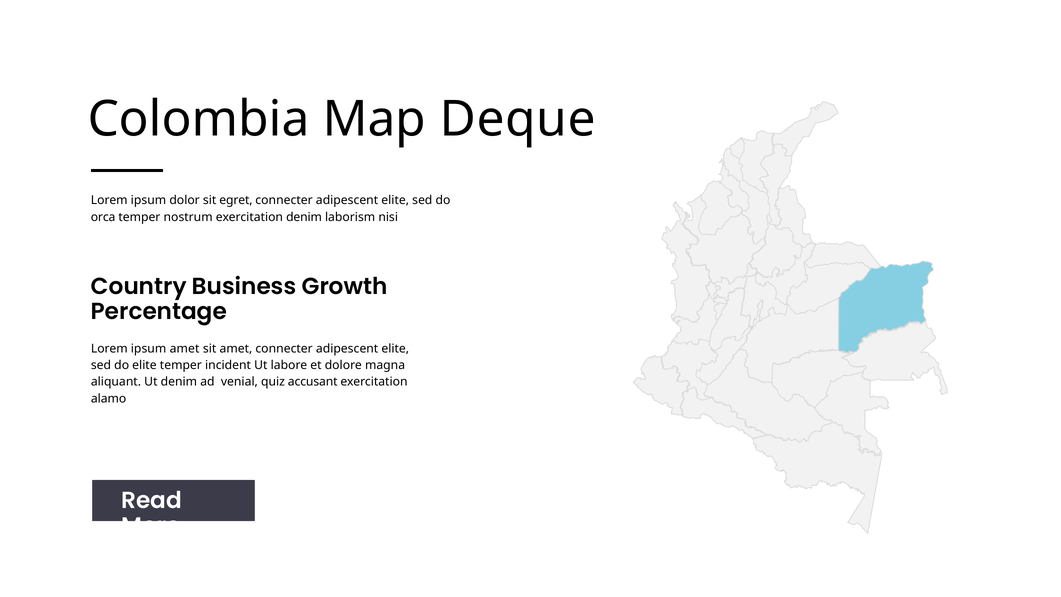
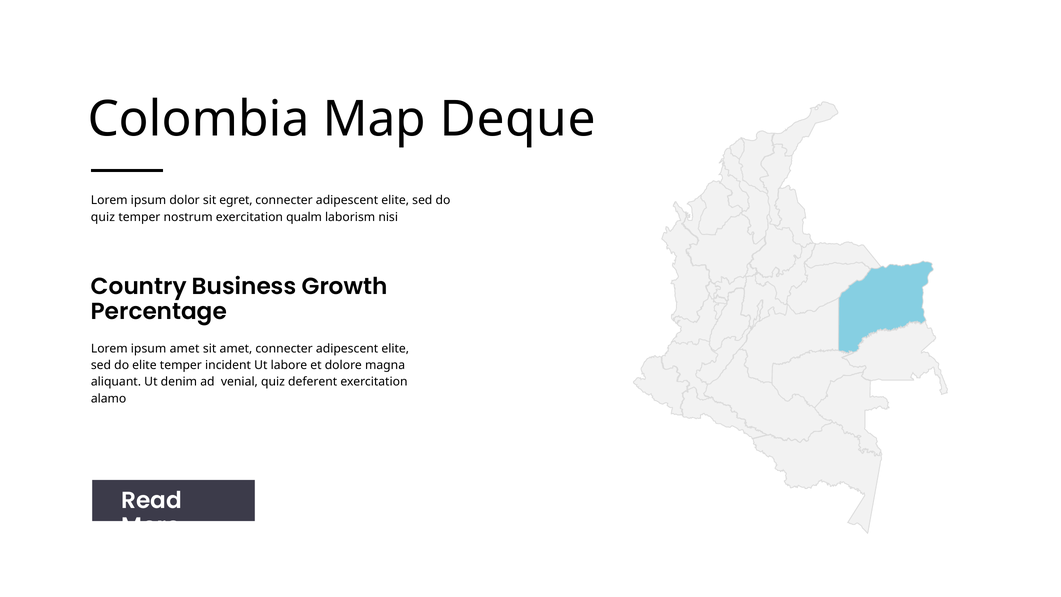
orca at (103, 217): orca -> quiz
exercitation denim: denim -> qualm
accusant: accusant -> deferent
